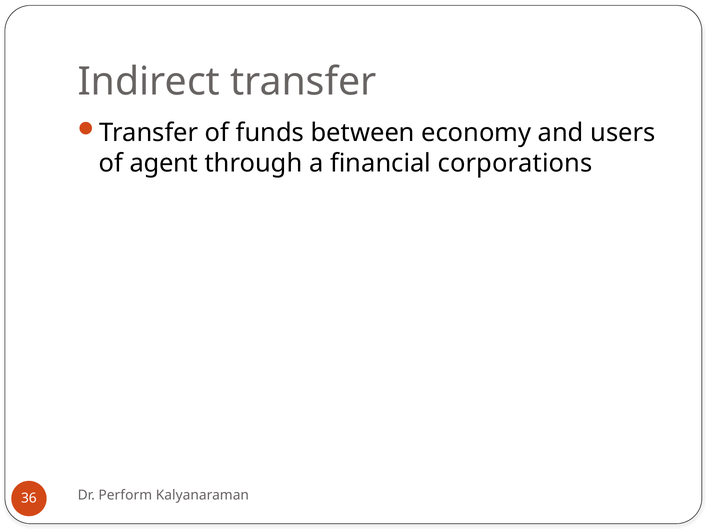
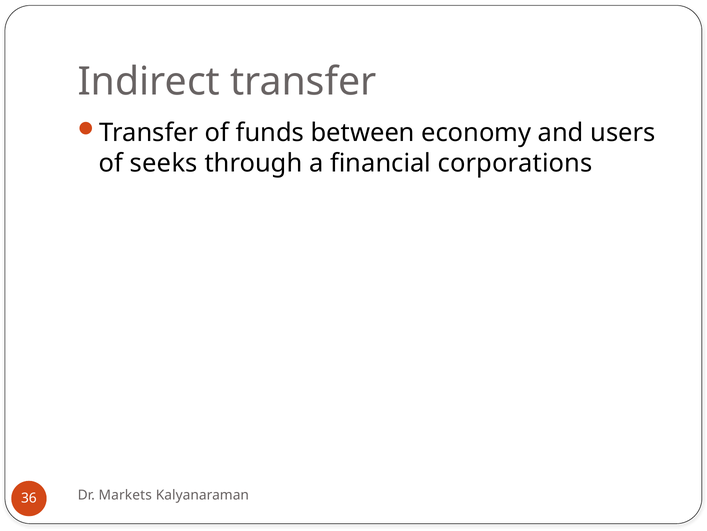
agent: agent -> seeks
Perform: Perform -> Markets
